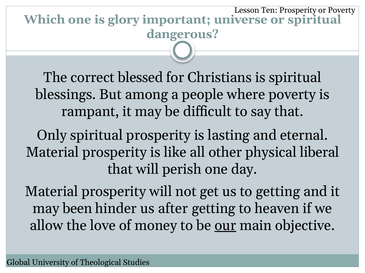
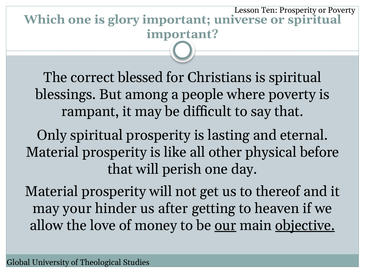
dangerous at (183, 34): dangerous -> important
liberal: liberal -> before
to getting: getting -> thereof
been: been -> your
objective underline: none -> present
